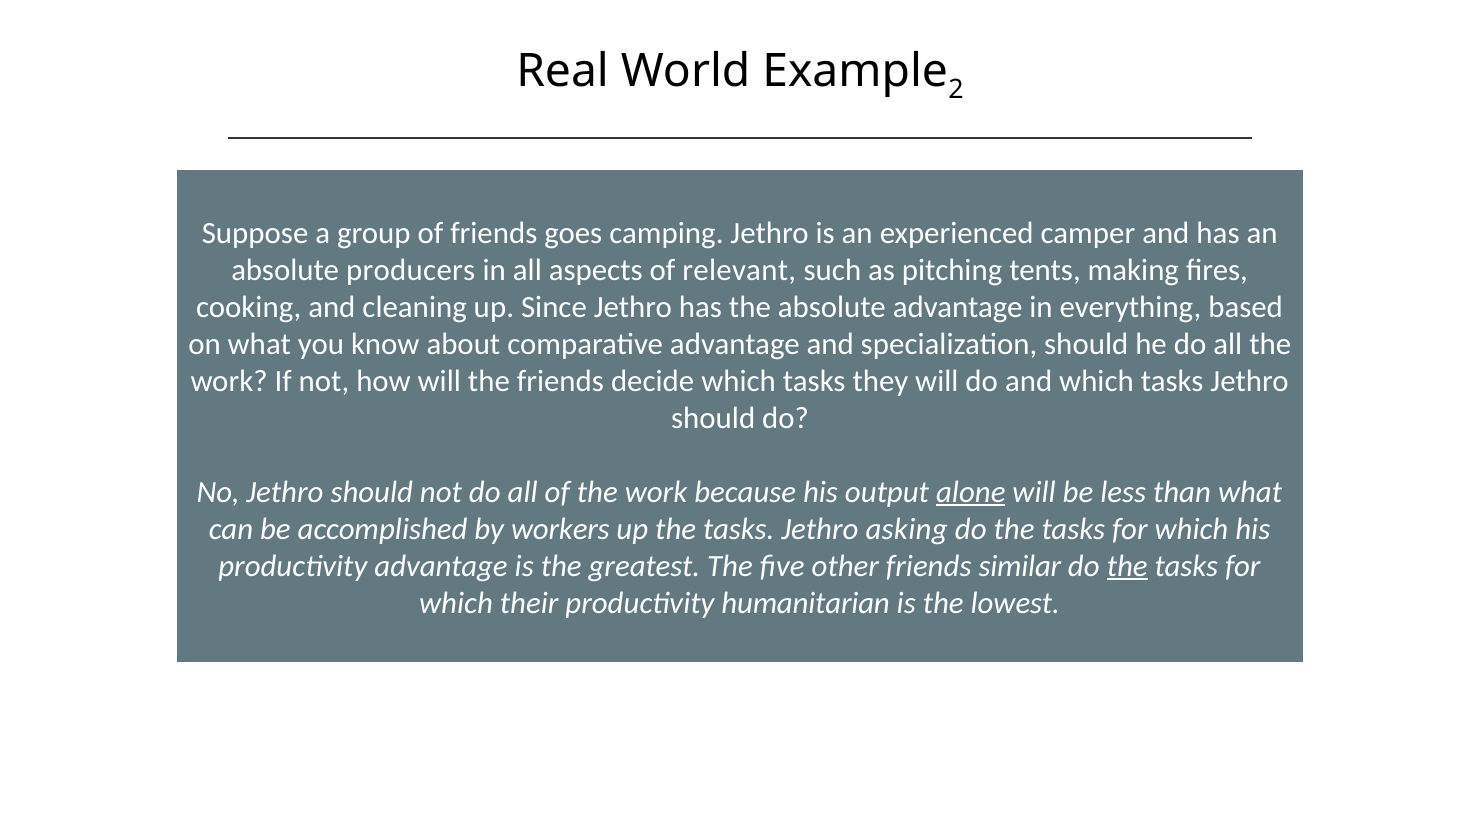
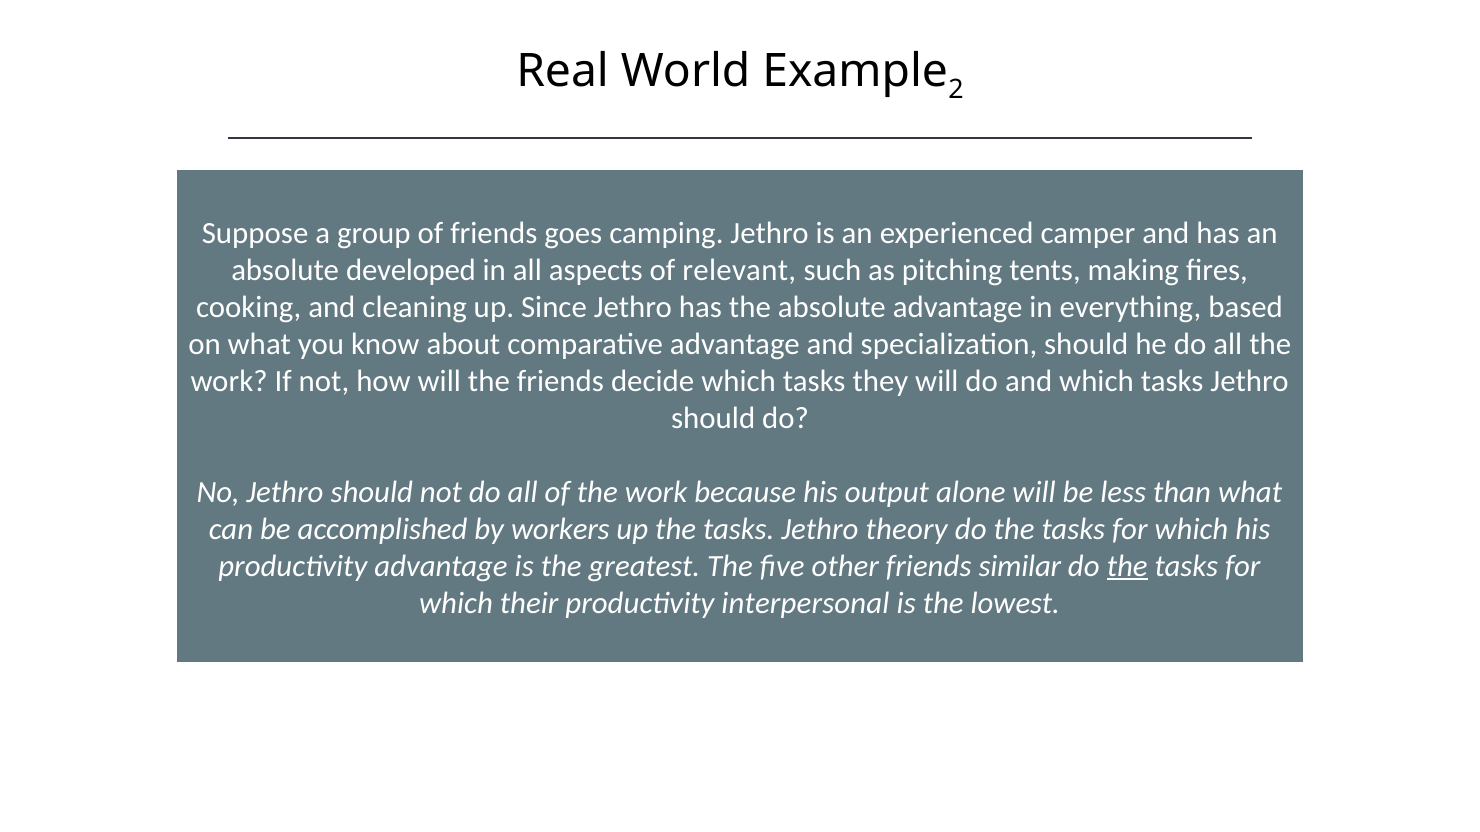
producers: producers -> developed
alone underline: present -> none
asking: asking -> theory
humanitarian: humanitarian -> interpersonal
